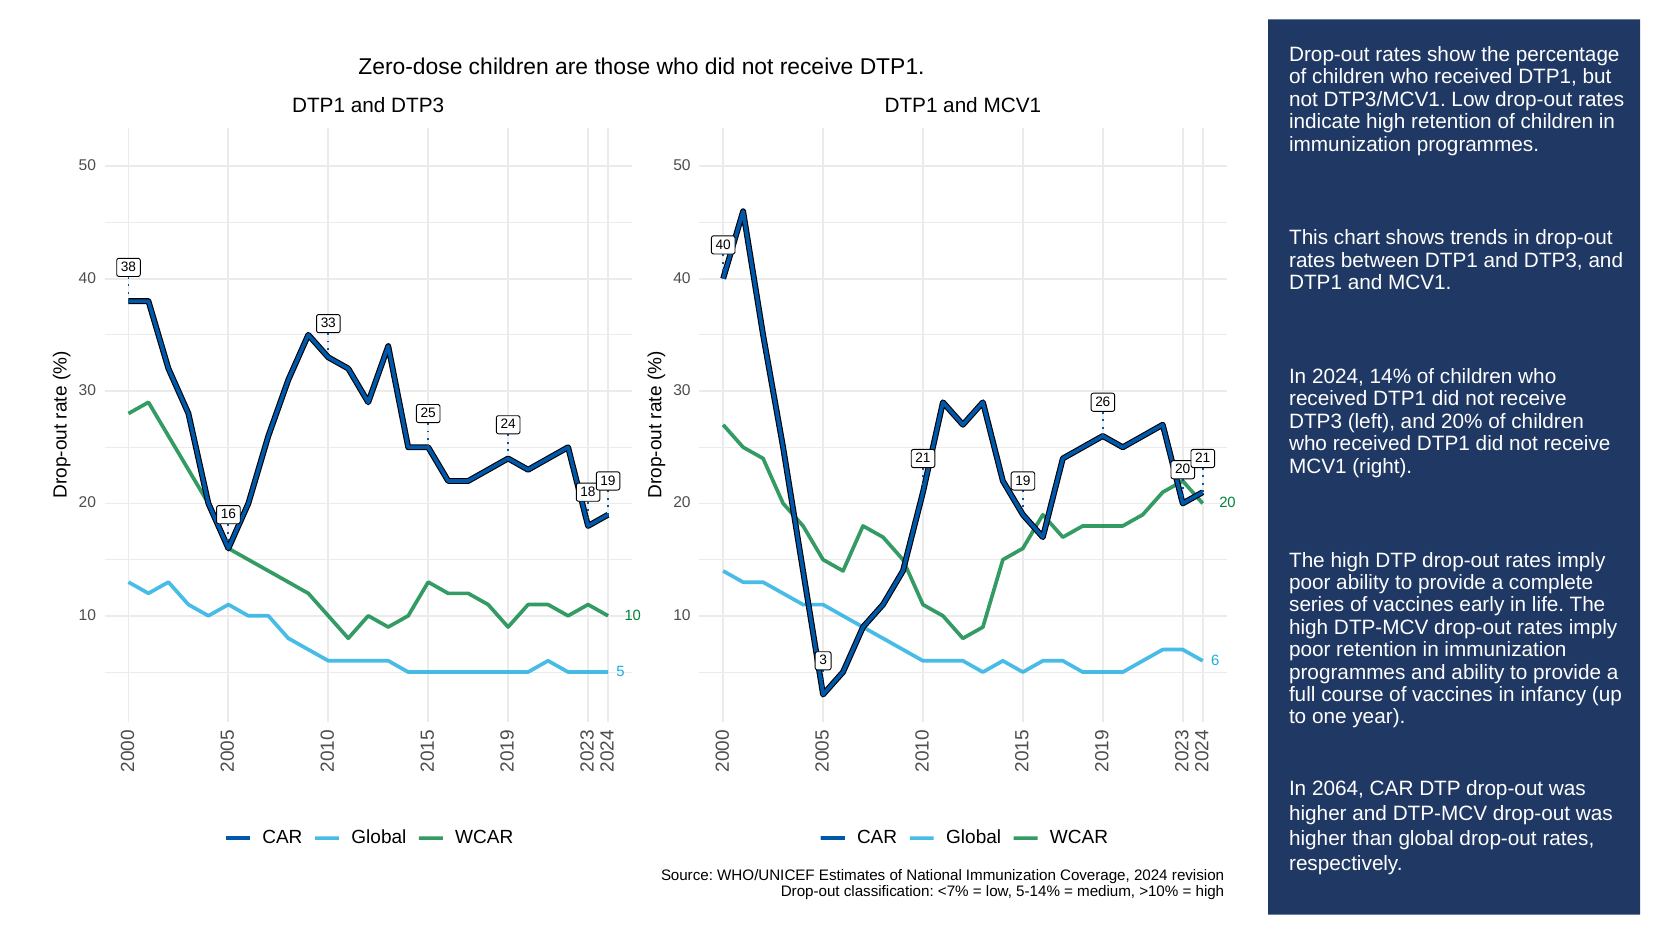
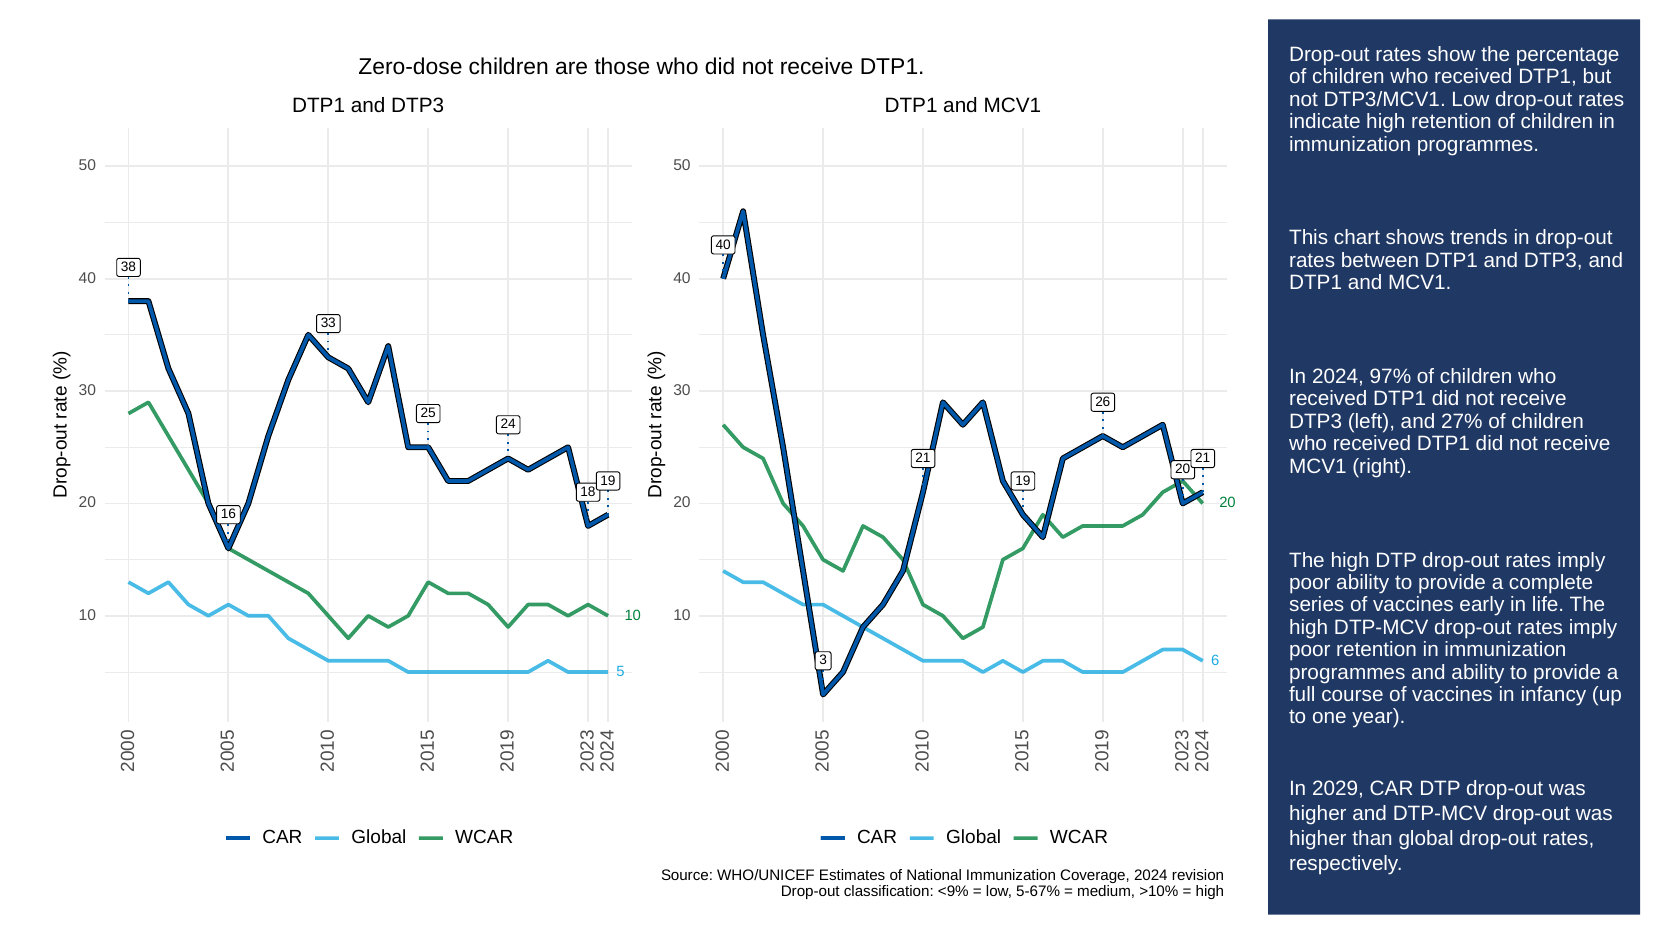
14%: 14% -> 97%
20%: 20% -> 27%
2064: 2064 -> 2029
<7%: <7% -> <9%
5-14%: 5-14% -> 5-67%
